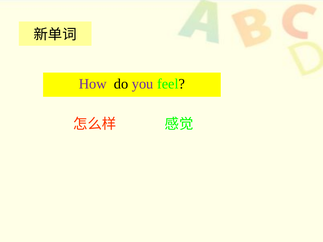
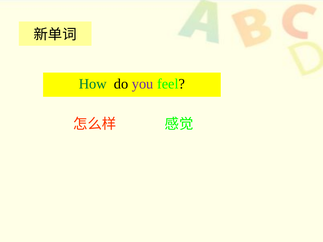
How colour: purple -> green
